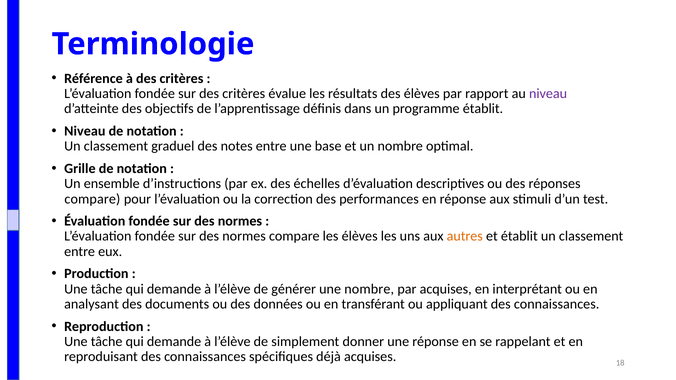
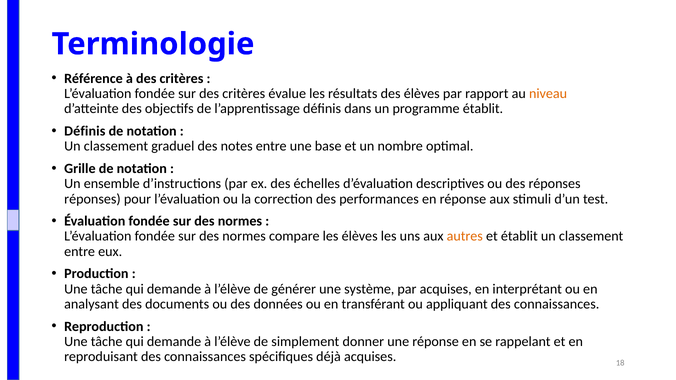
niveau at (548, 94) colour: purple -> orange
Niveau at (85, 131): Niveau -> Définis
compare at (92, 199): compare -> réponses
une nombre: nombre -> système
